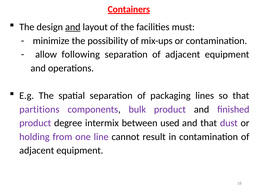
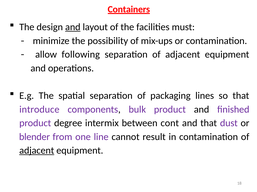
partitions: partitions -> introduce
used: used -> cont
holding: holding -> blender
adjacent at (37, 151) underline: none -> present
